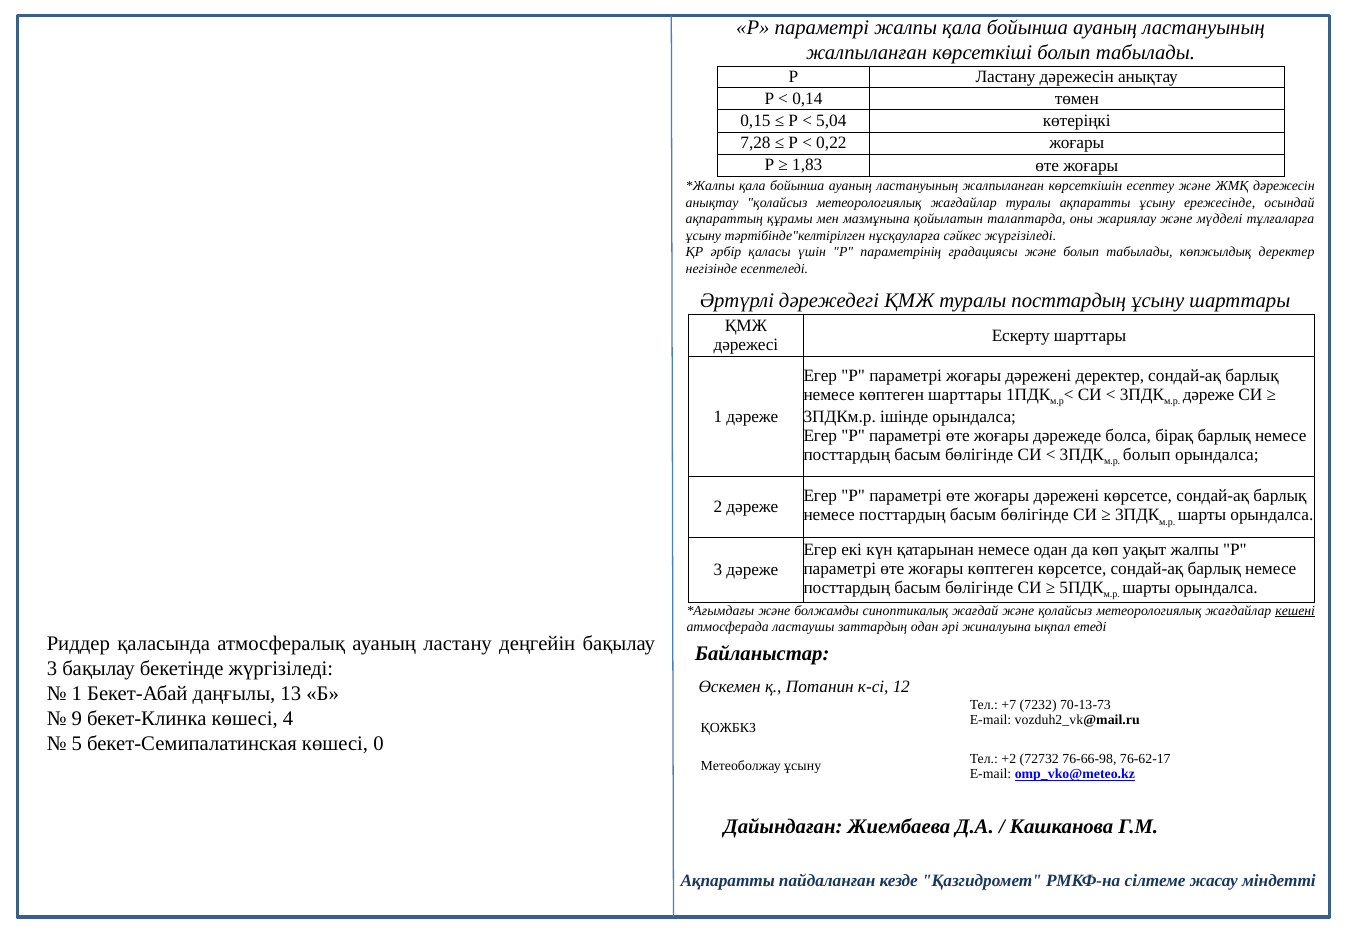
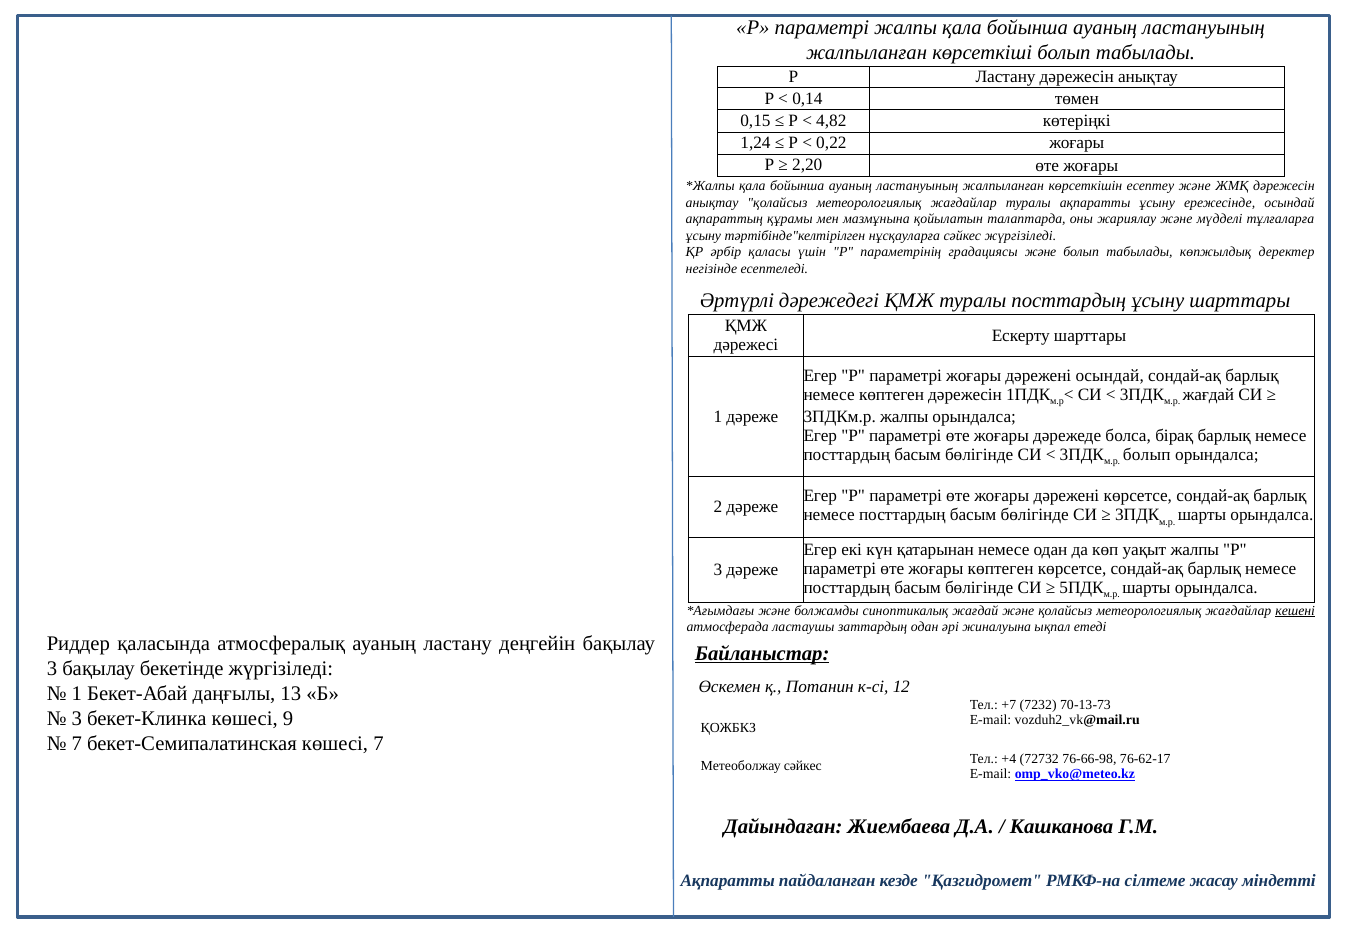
5,04: 5,04 -> 4,82
7,28: 7,28 -> 1,24
1,83: 1,83 -> 2,20
дәрежені деректер: деректер -> осындай
көптеген шарттары: шарттары -> дәрежесін
дәреже at (1208, 395): дәреже -> жағдай
3ПДКм.р ішінде: ішінде -> жалпы
Байланыстар underline: none -> present
9 at (77, 718): 9 -> 3
4: 4 -> 9
5 at (77, 743): 5 -> 7
көшесі 0: 0 -> 7
+2: +2 -> +4
Метеоболжау ұсыну: ұсыну -> сәйкес
